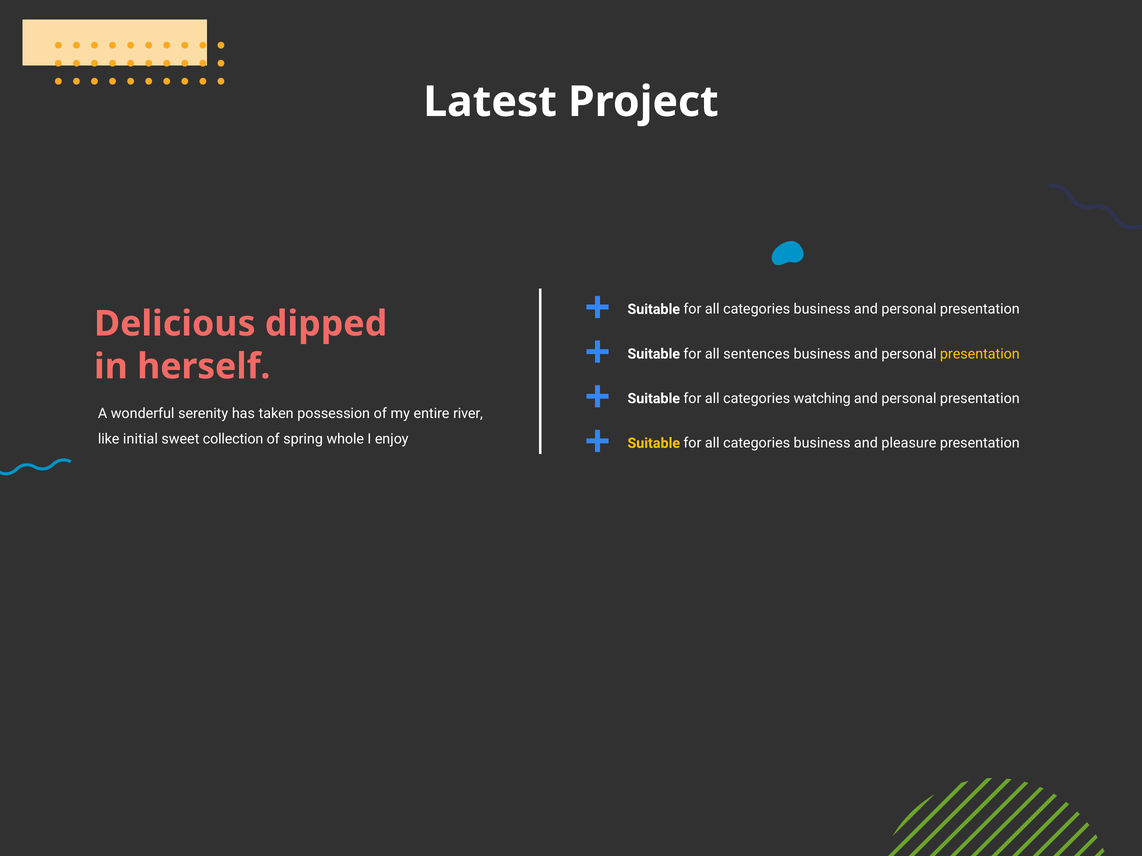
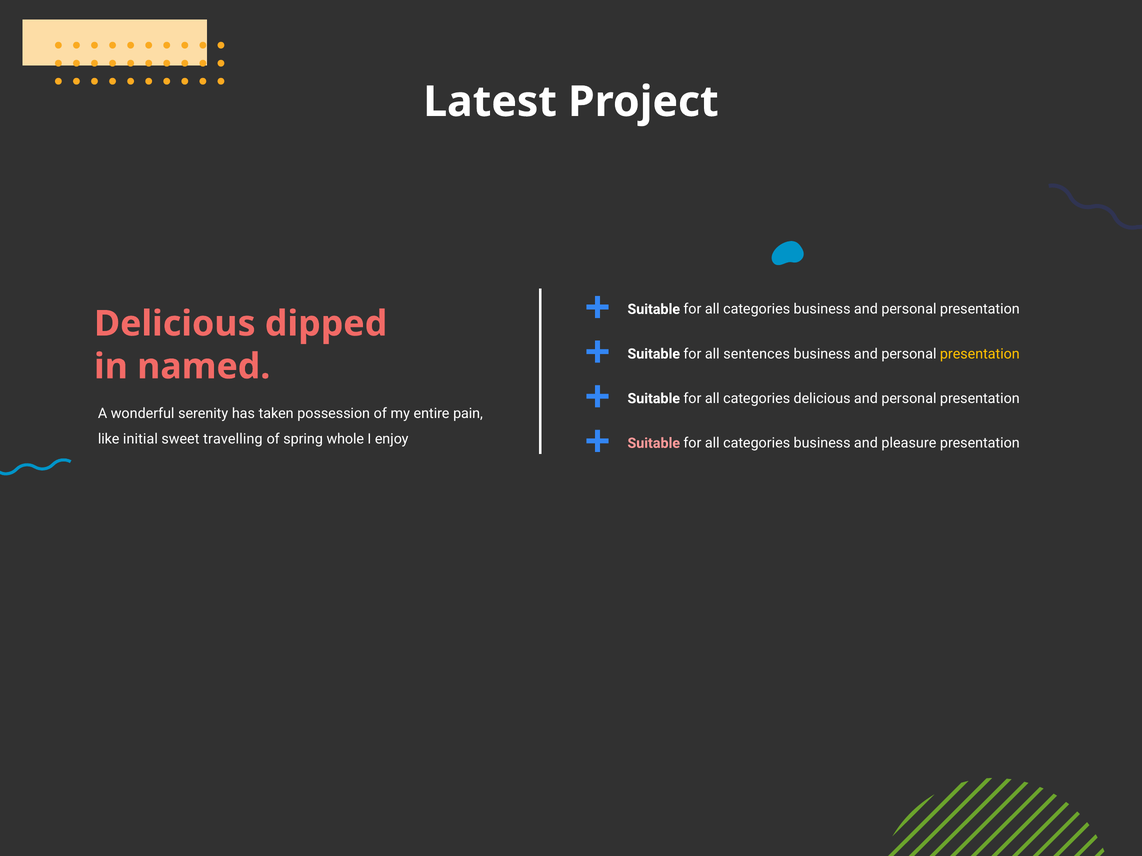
herself: herself -> named
categories watching: watching -> delicious
river: river -> pain
collection: collection -> travelling
Suitable at (654, 443) colour: yellow -> pink
